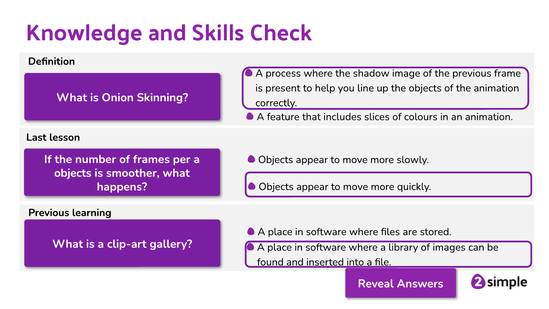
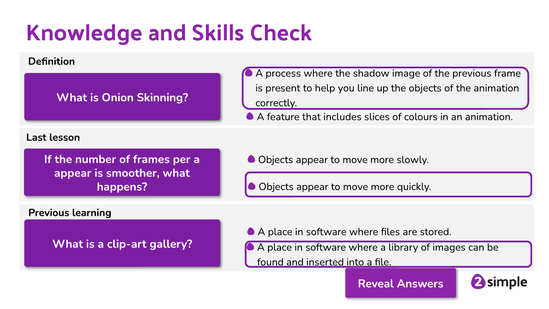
objects at (73, 173): objects -> appear
